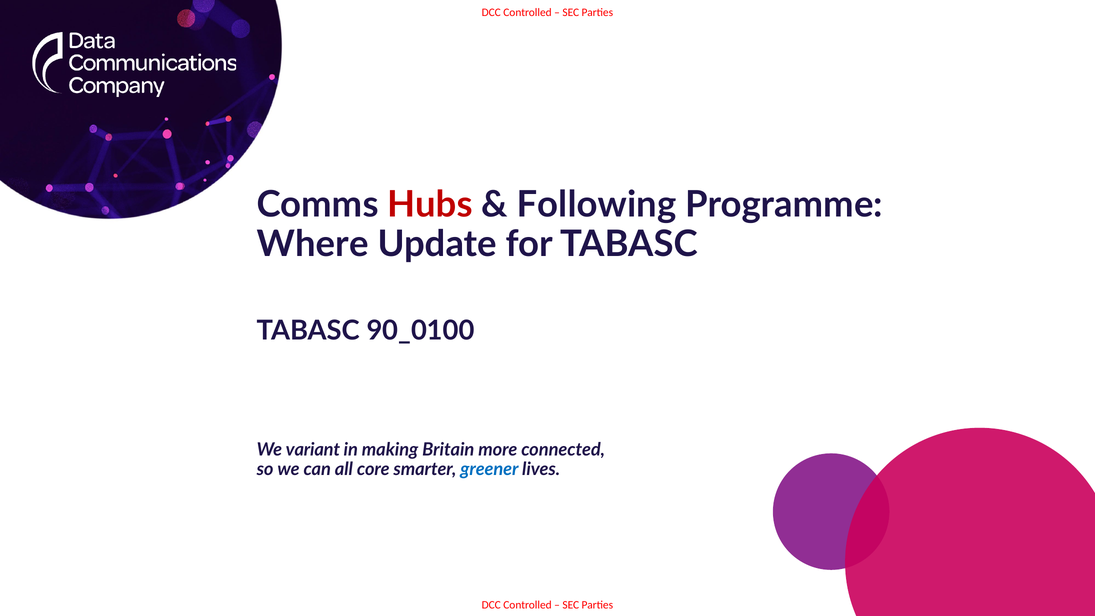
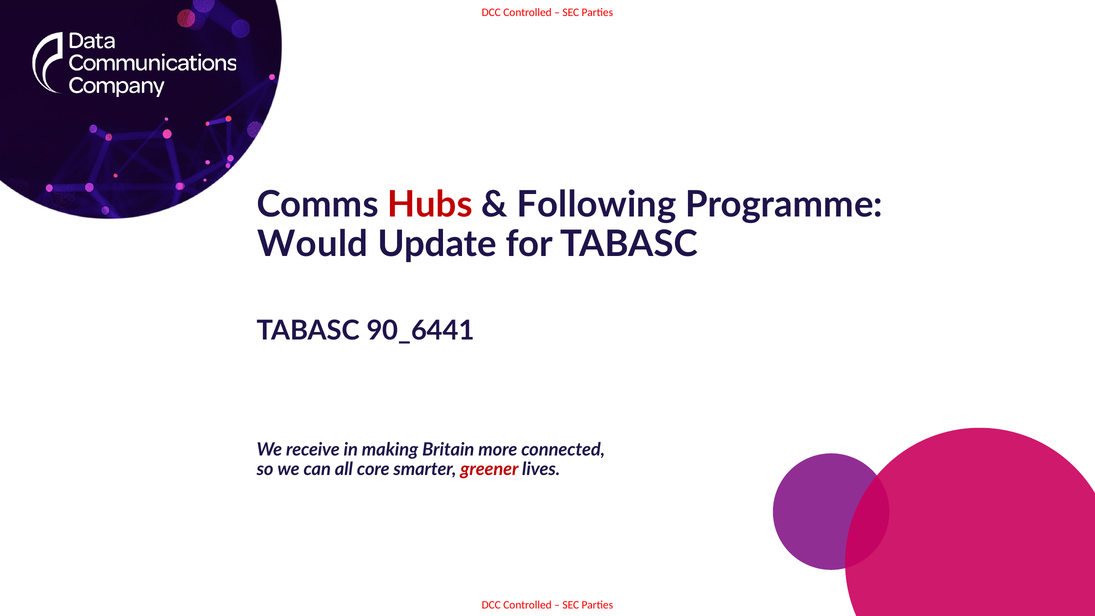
Where: Where -> Would
90_0100: 90_0100 -> 90_6441
variant: variant -> receive
greener colour: blue -> red
